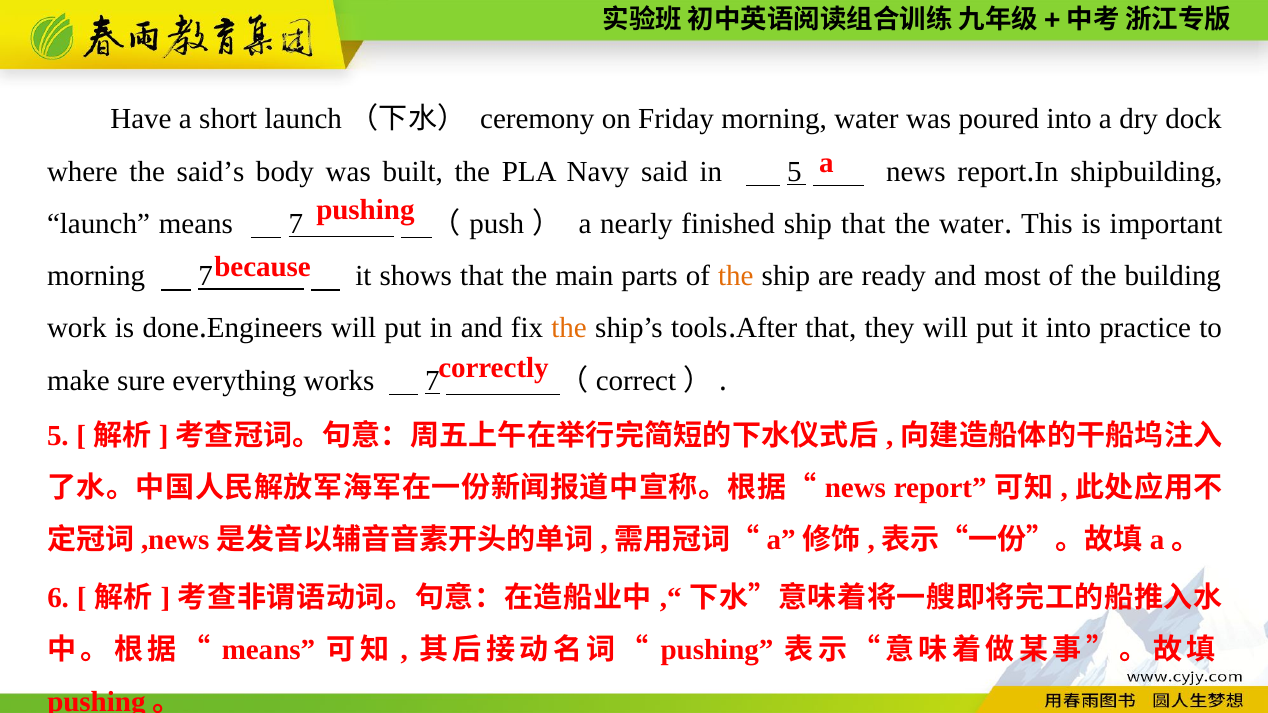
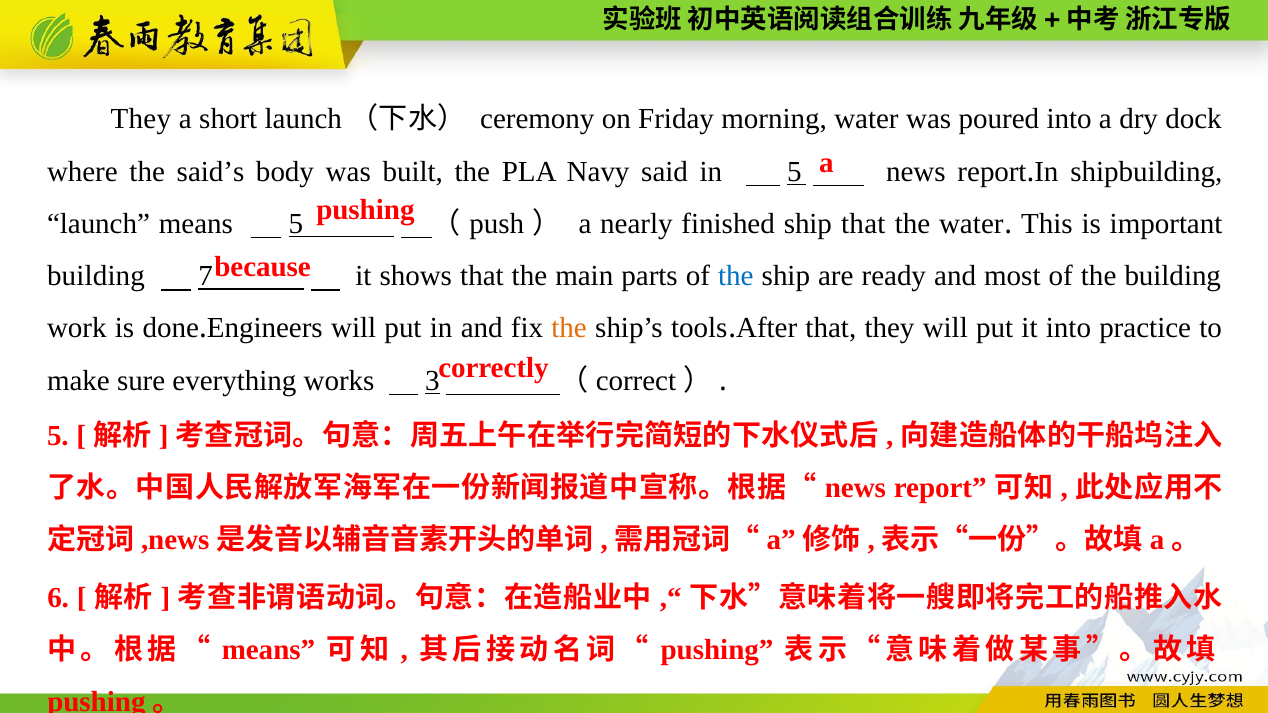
Have at (141, 119): Have -> They
means 7: 7 -> 5
morning at (96, 276): morning -> building
the at (736, 276) colour: orange -> blue
works 7: 7 -> 3
